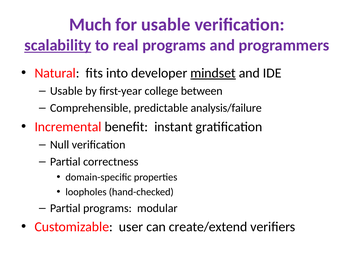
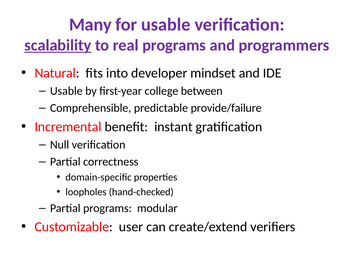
Much: Much -> Many
mindset underline: present -> none
analysis/failure: analysis/failure -> provide/failure
